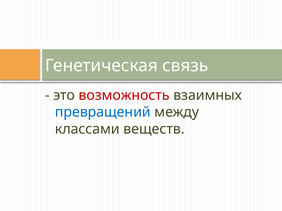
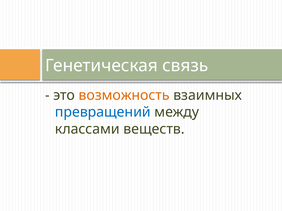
возможность colour: red -> orange
